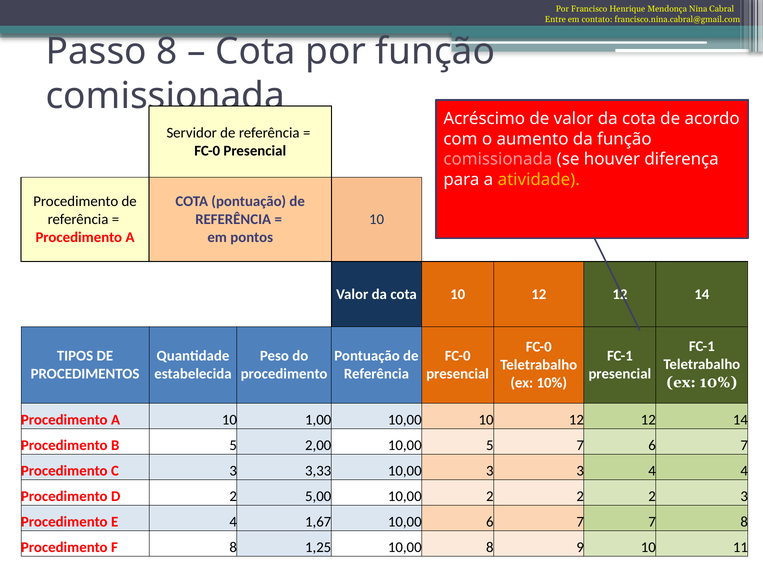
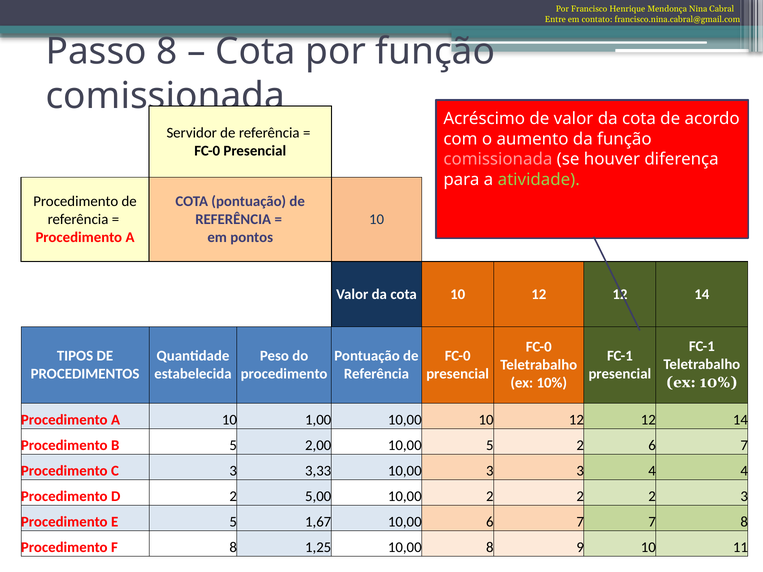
atividade colour: yellow -> light green
5 7: 7 -> 2
E 4: 4 -> 5
